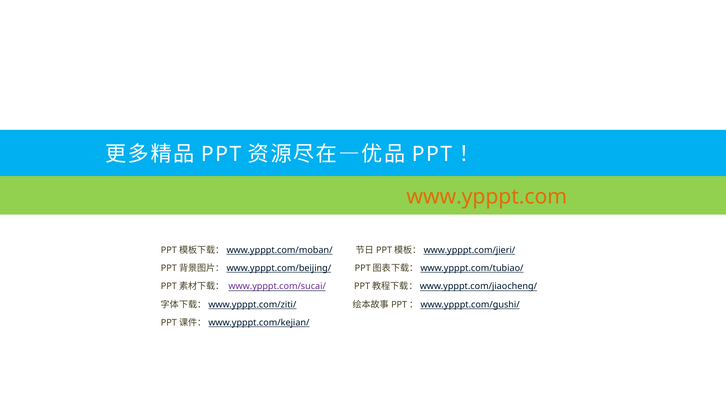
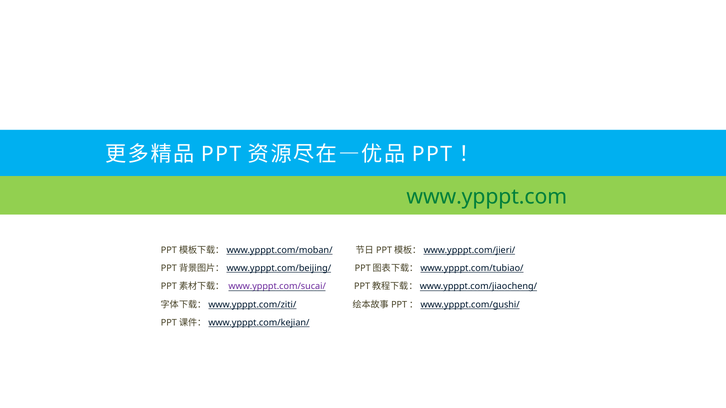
www.ypppt.com colour: orange -> green
